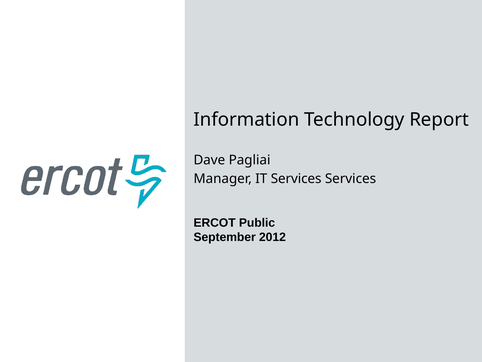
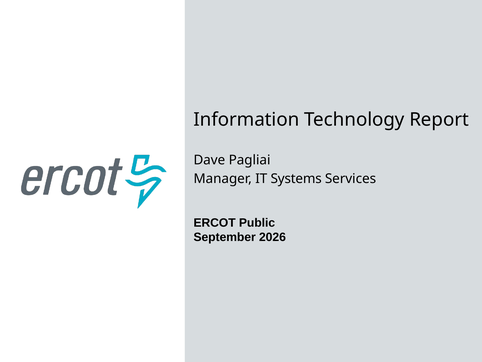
IT Services: Services -> Systems
2012: 2012 -> 2026
